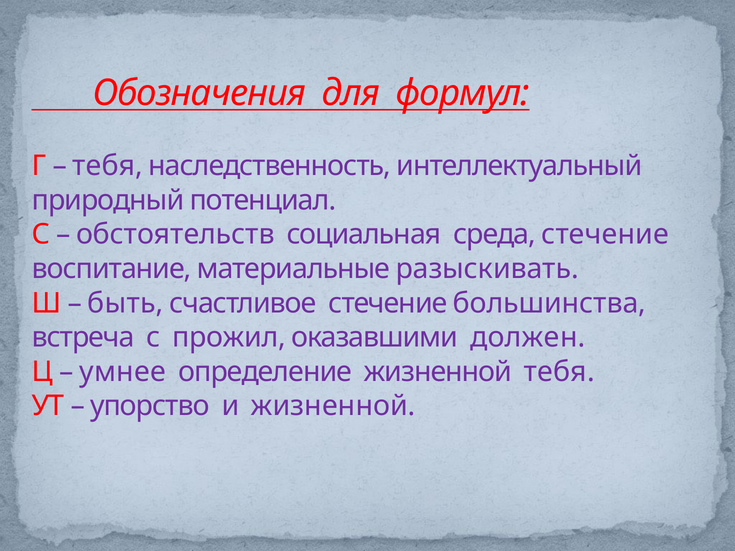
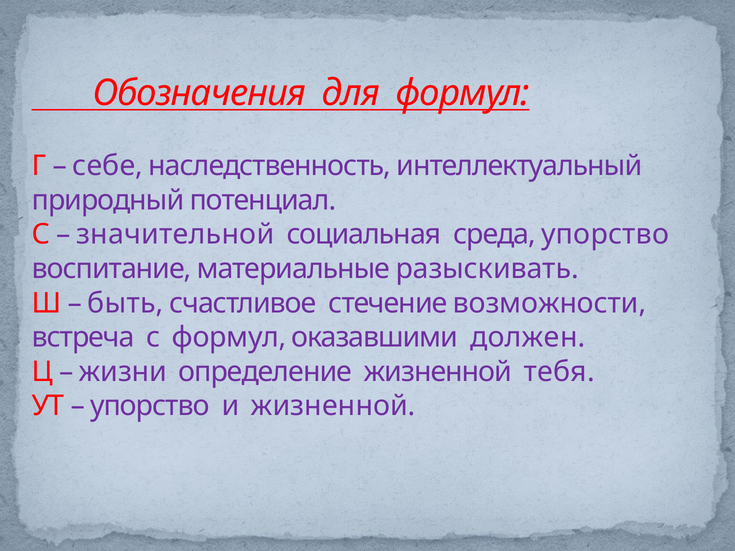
тебя at (108, 166): тебя -> себе
обстоятельств: обстоятельств -> значительной
среда стечение: стечение -> упорство
большинства: большинства -> возможности
с прожил: прожил -> формул
умнее: умнее -> жизни
